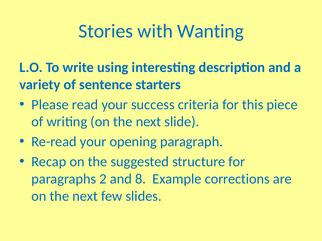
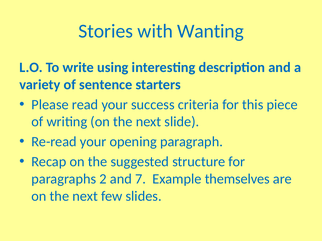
8: 8 -> 7
corrections: corrections -> themselves
